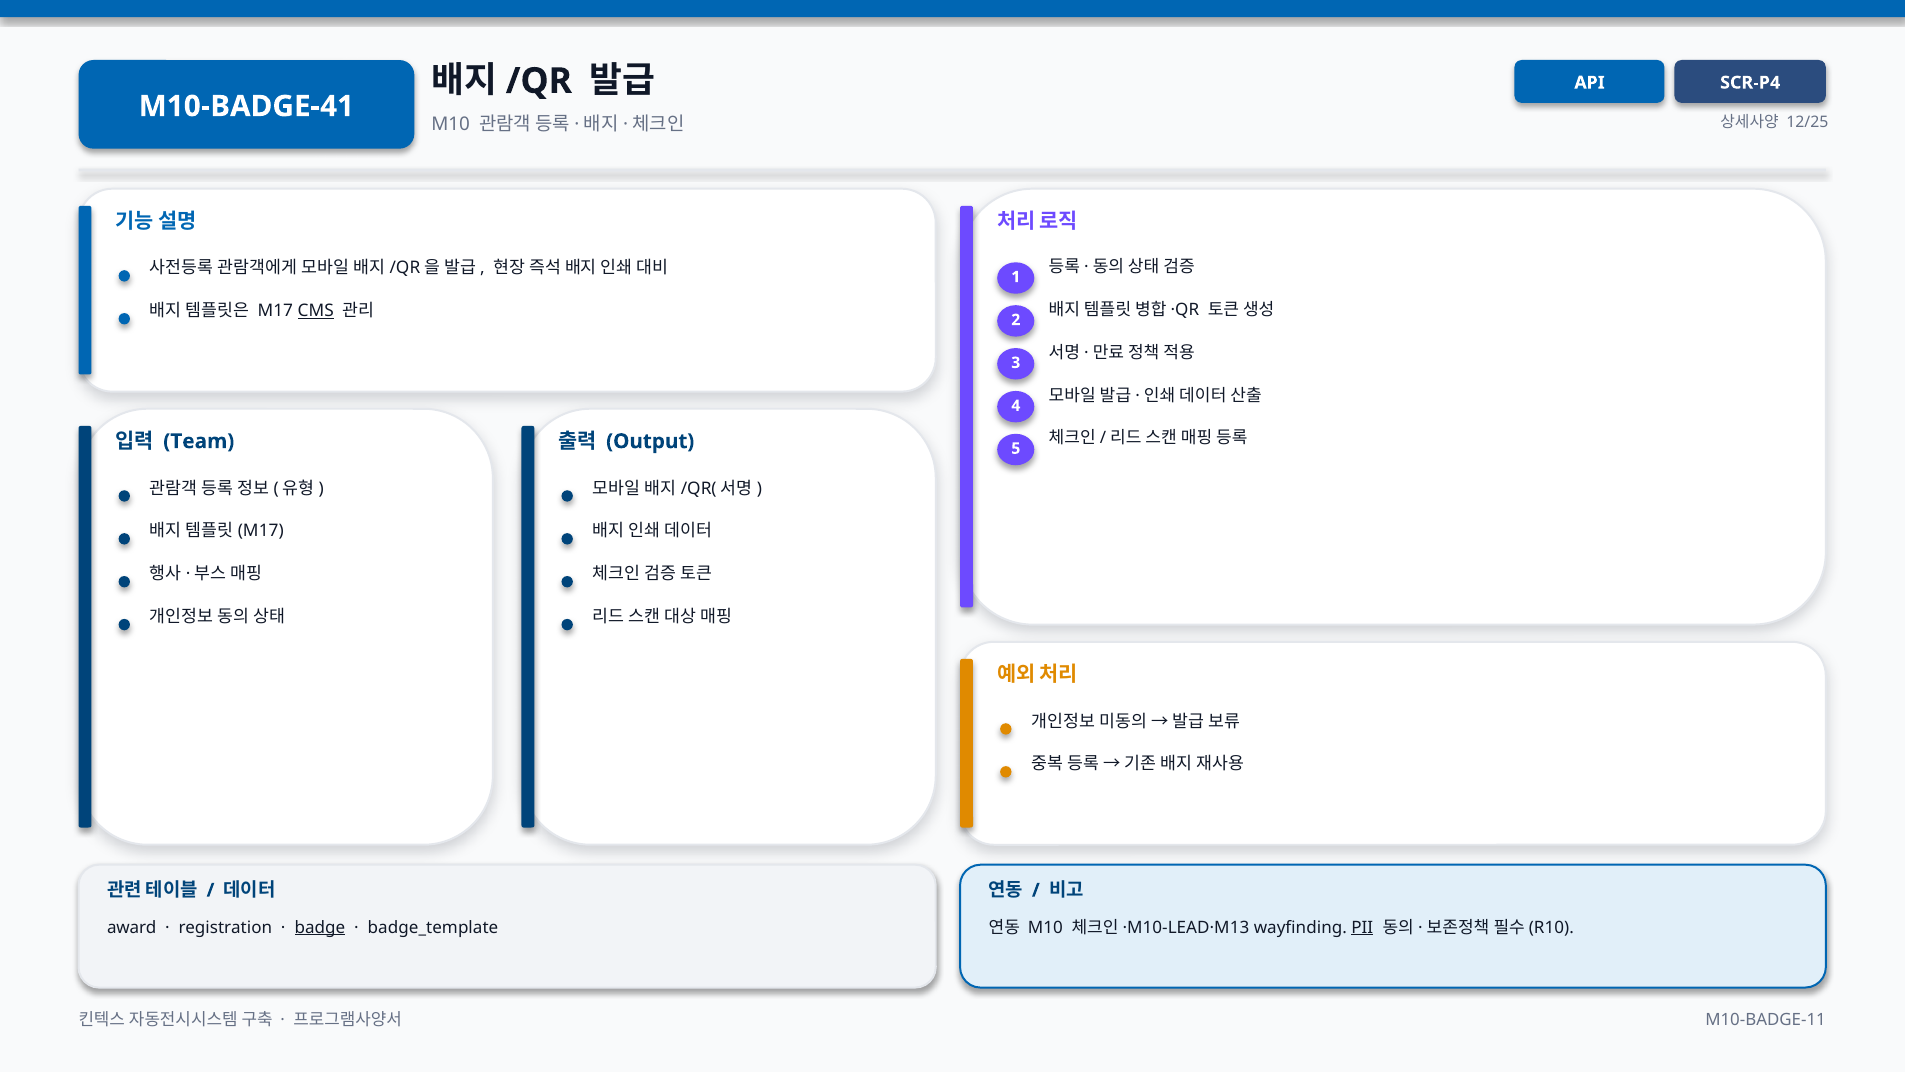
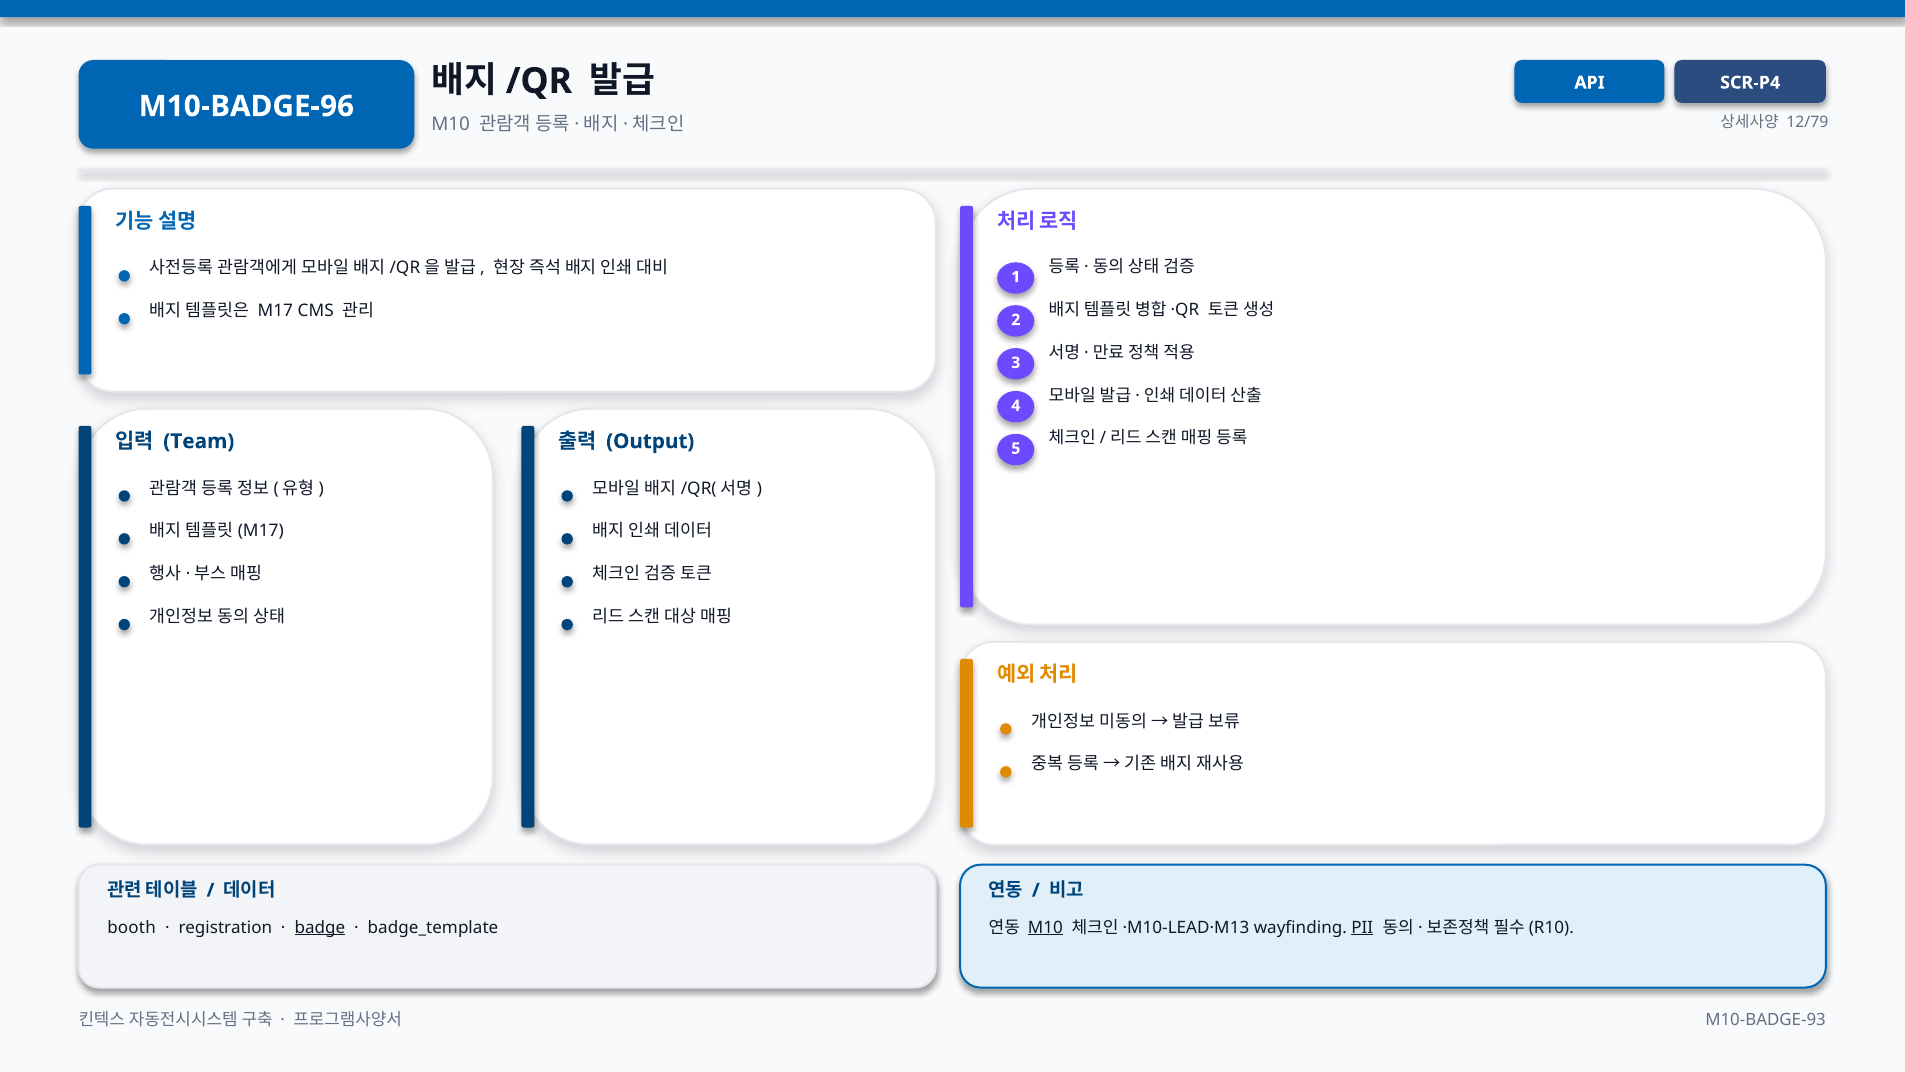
M10-BADGE-41: M10-BADGE-41 -> M10-BADGE-96
12/25: 12/25 -> 12/79
CMS underline: present -> none
M10 at (1045, 927) underline: none -> present
award: award -> booth
M10-BADGE-11: M10-BADGE-11 -> M10-BADGE-93
